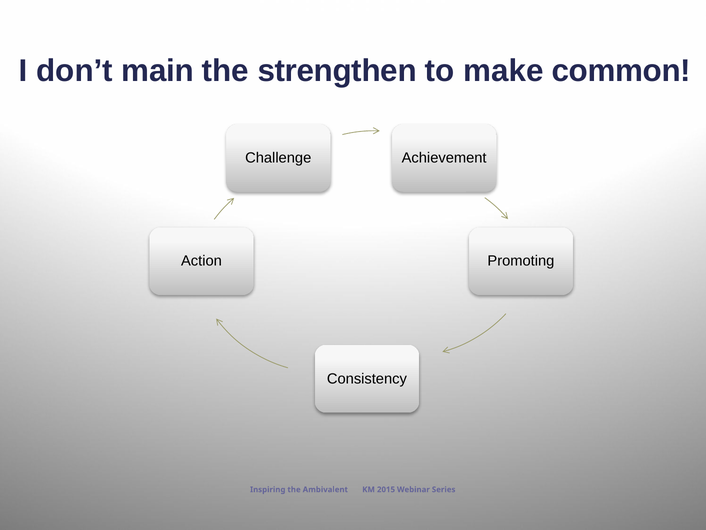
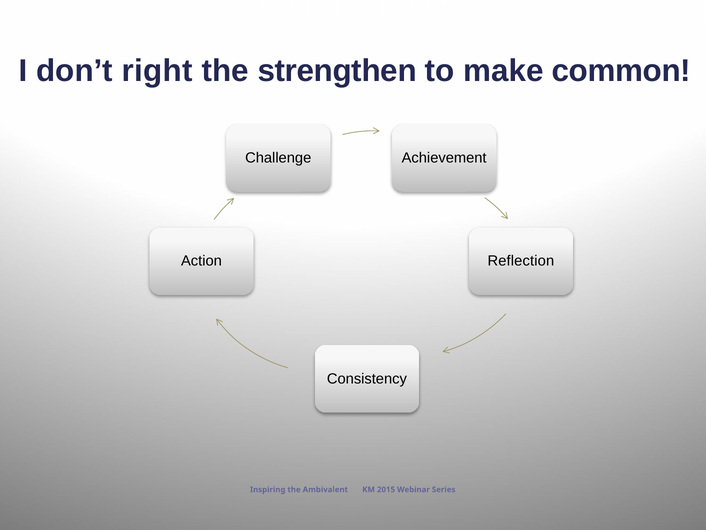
main: main -> right
Promoting: Promoting -> Reflection
